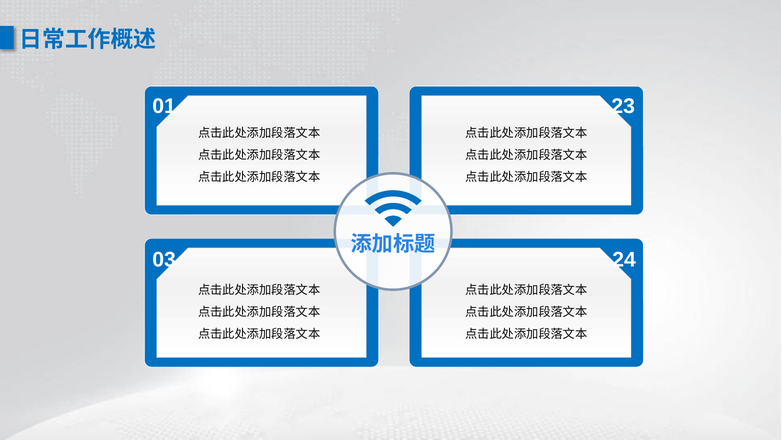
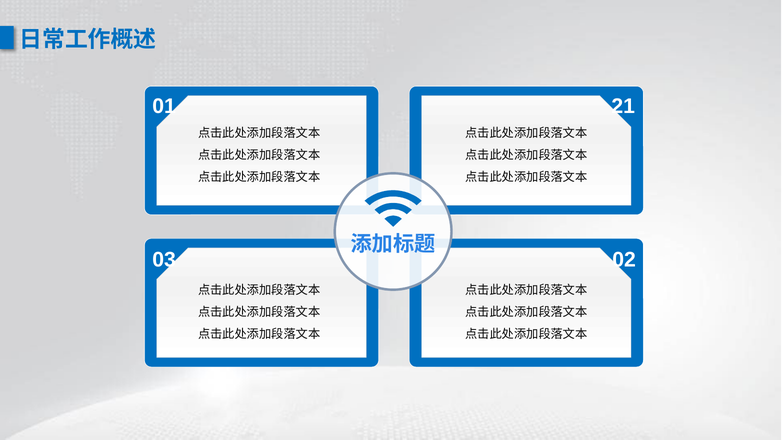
23: 23 -> 21
24: 24 -> 02
